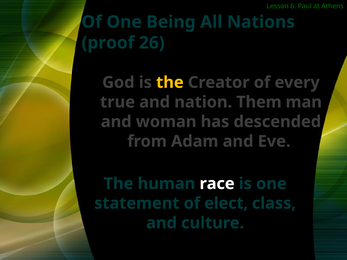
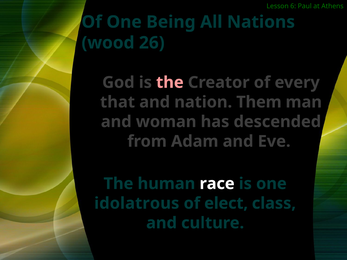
proof: proof -> wood
the at (170, 83) colour: yellow -> pink
true: true -> that
statement: statement -> idolatrous
